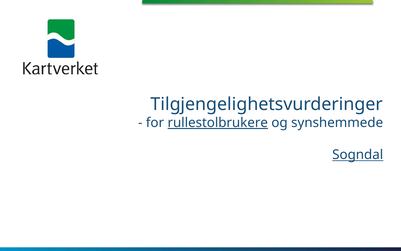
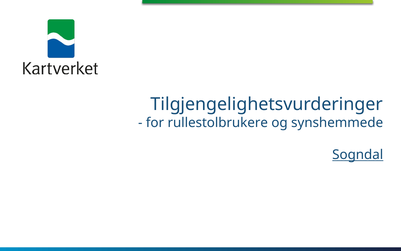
rullestolbrukere underline: present -> none
